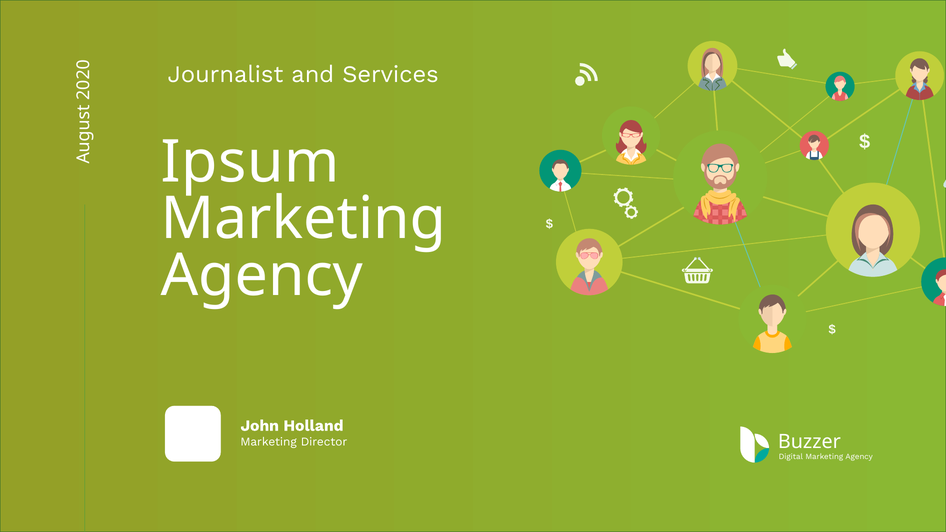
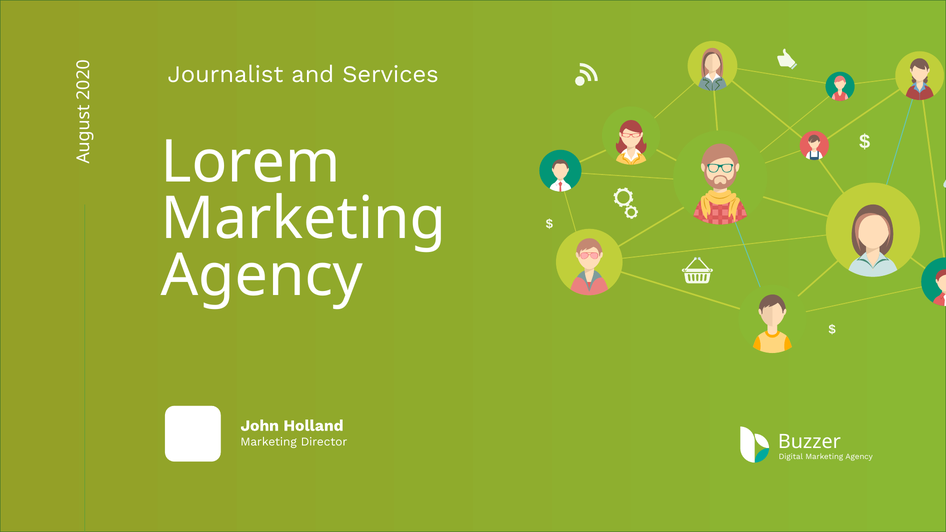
Ipsum: Ipsum -> Lorem
